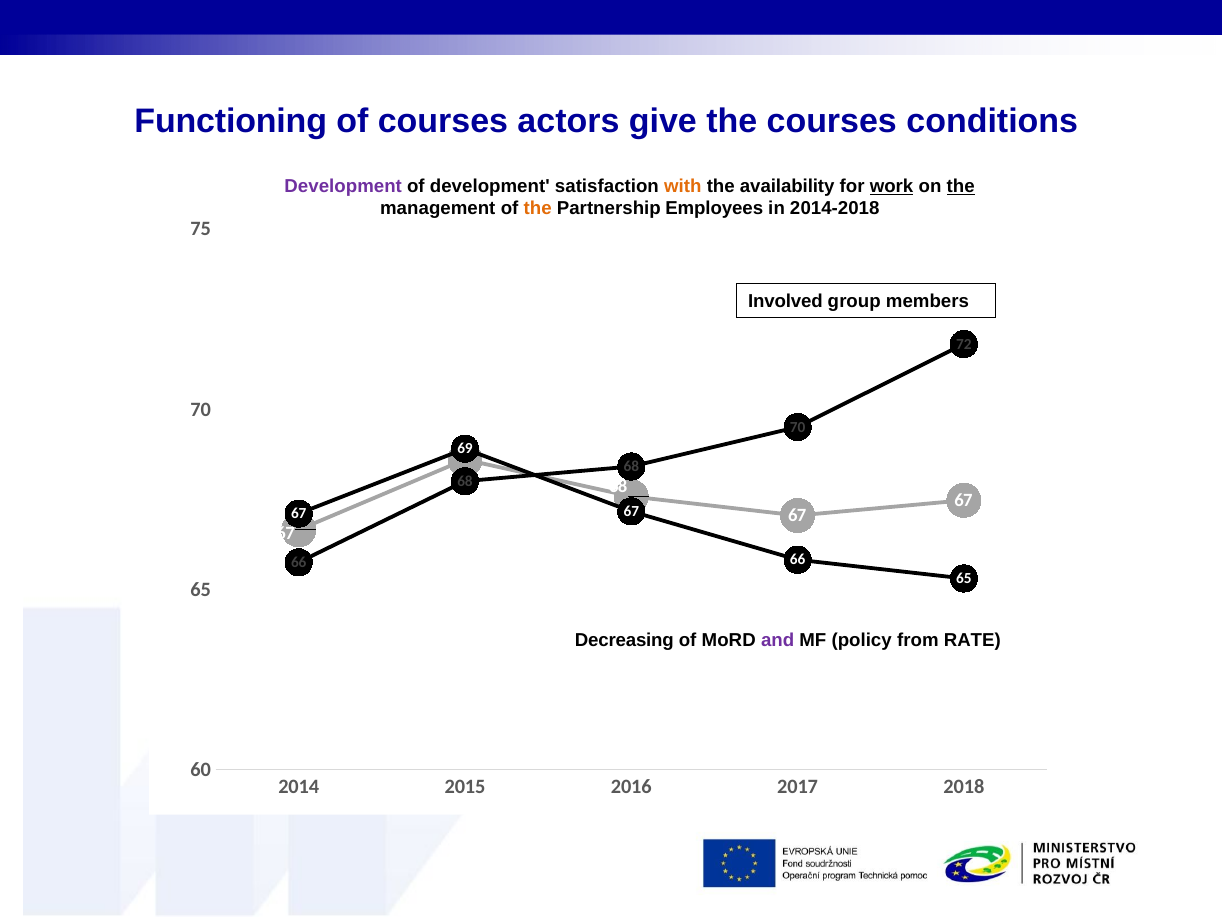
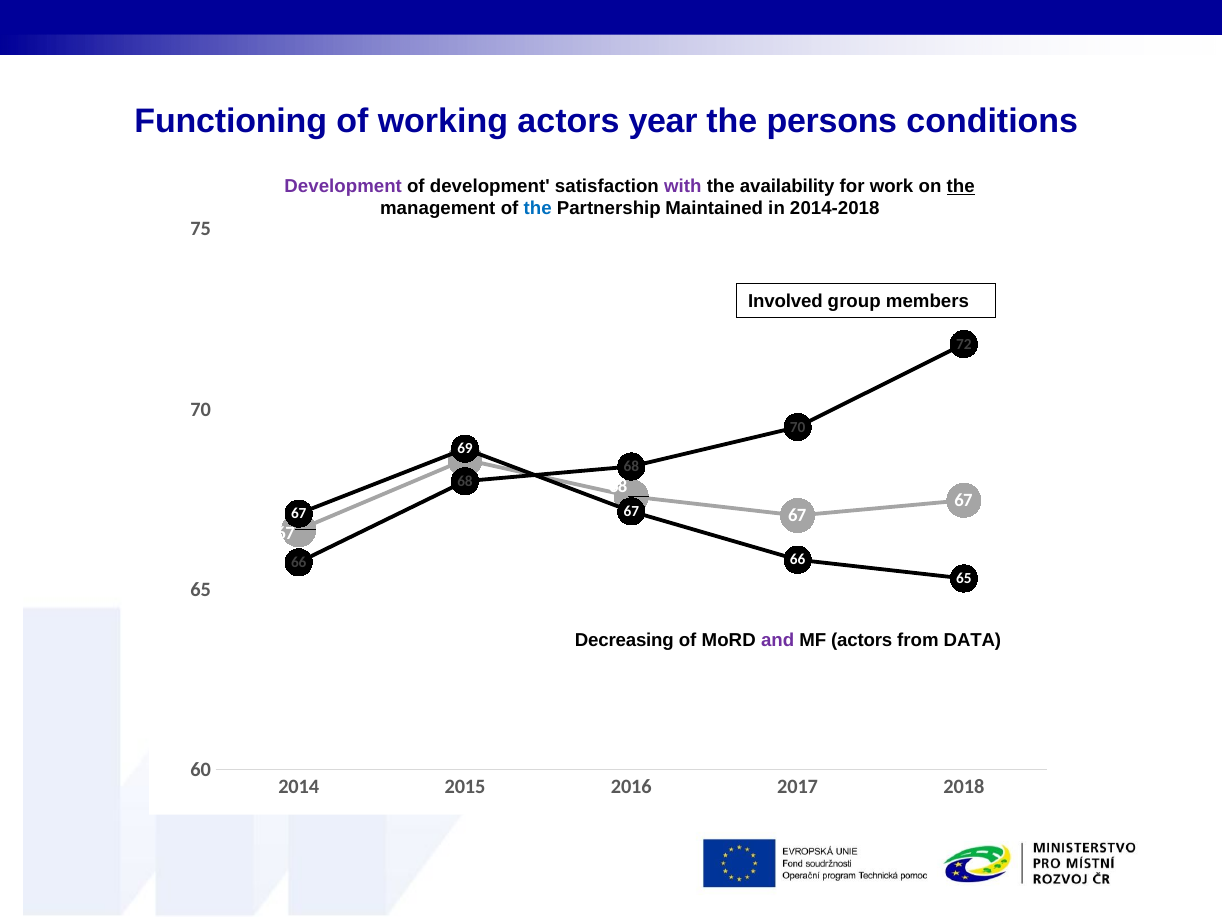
of courses: courses -> working
give: give -> year
the courses: courses -> persons
with colour: orange -> purple
work underline: present -> none
the at (538, 209) colour: orange -> blue
Employees: Employees -> Maintained
MF policy: policy -> actors
RATE: RATE -> DATA
